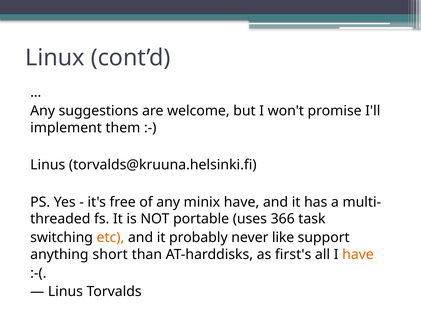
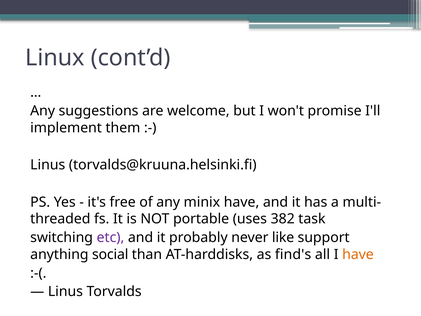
366: 366 -> 382
etc colour: orange -> purple
short: short -> social
first's: first's -> find's
